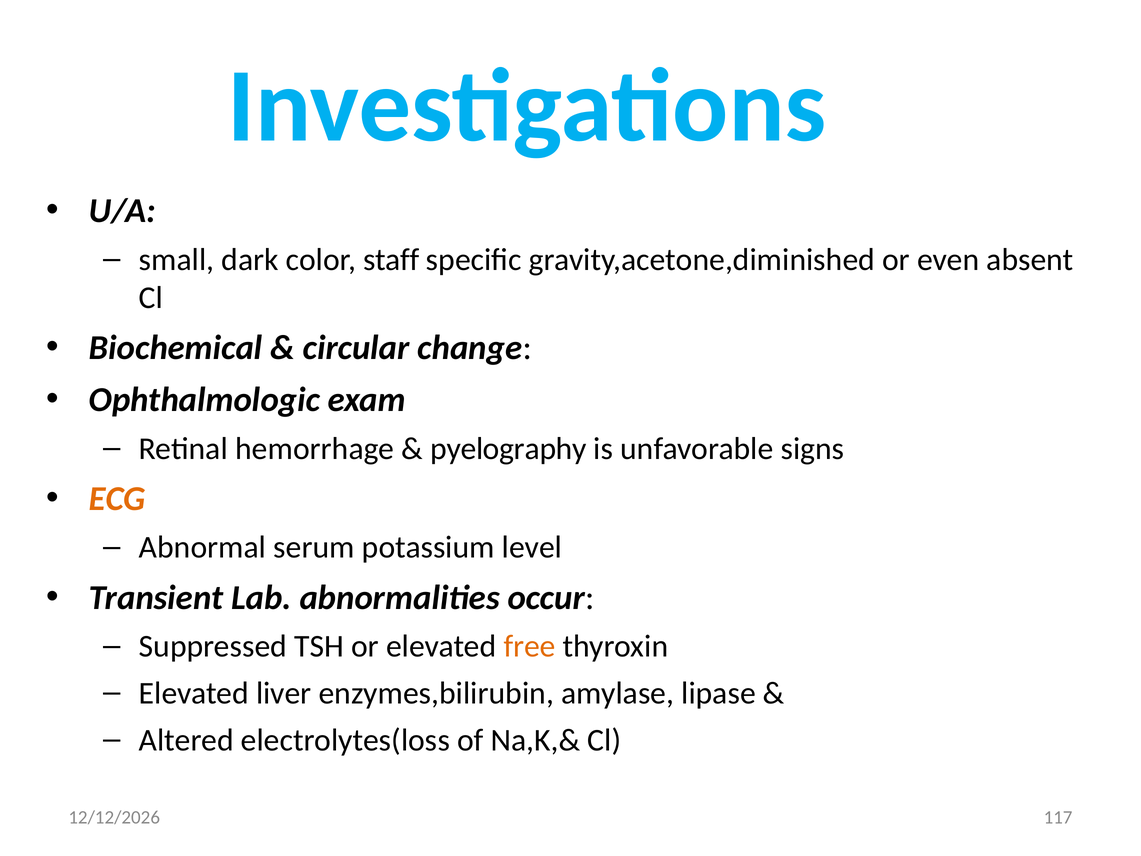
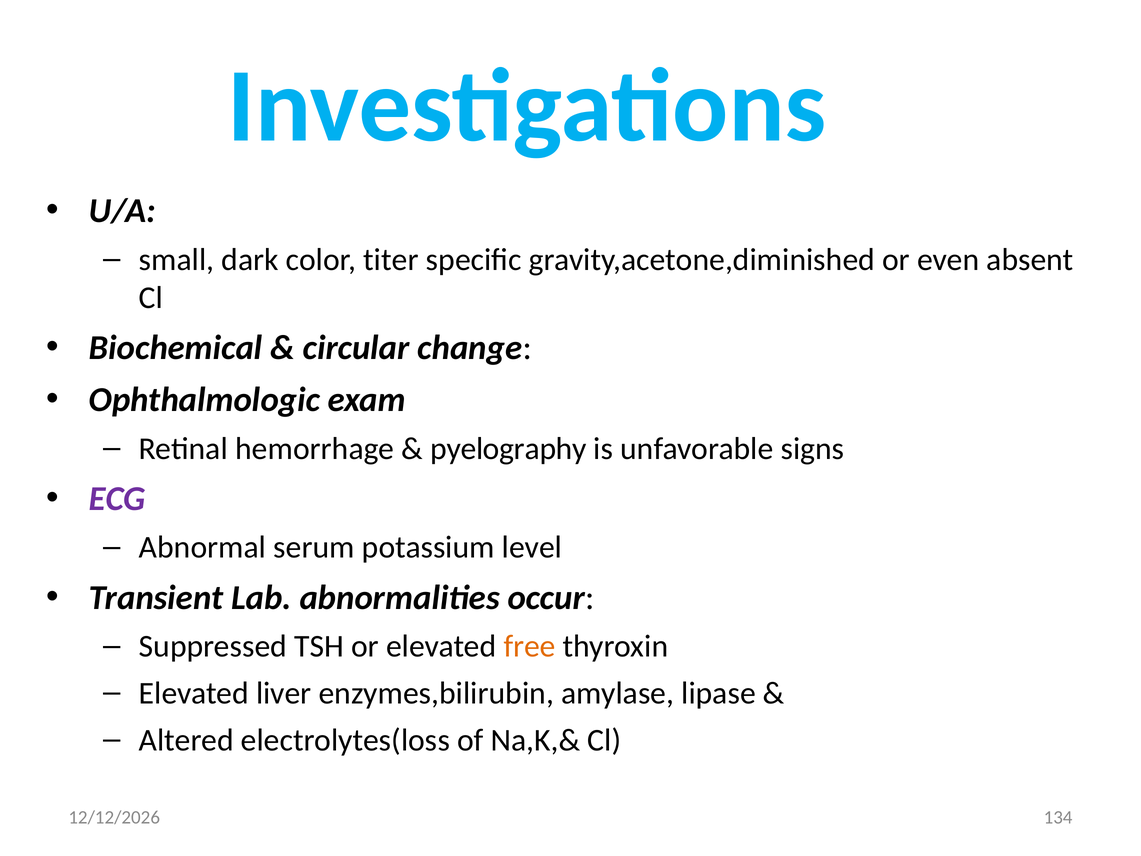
staff: staff -> titer
ECG colour: orange -> purple
117: 117 -> 134
